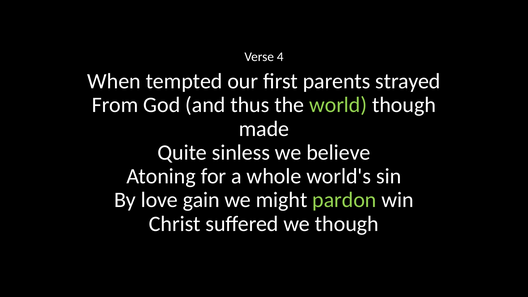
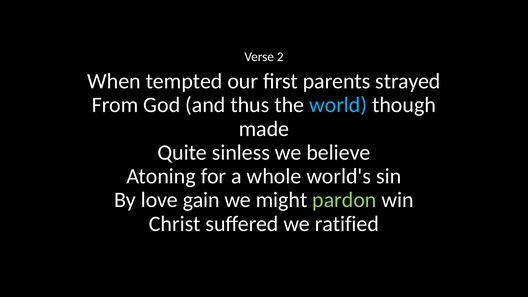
4: 4 -> 2
world colour: light green -> light blue
we though: though -> ratified
